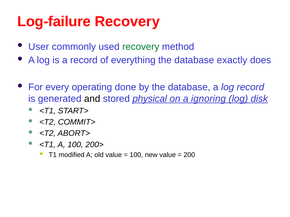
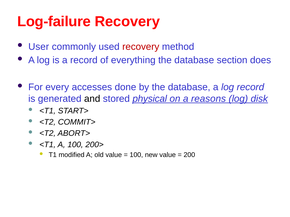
recovery at (141, 47) colour: green -> red
exactly: exactly -> section
operating: operating -> accesses
ignoring: ignoring -> reasons
